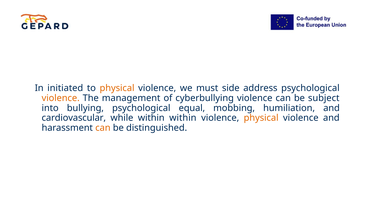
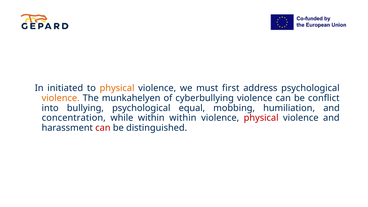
side: side -> first
management: management -> munkahelyen
subject: subject -> conflict
cardiovascular: cardiovascular -> concentration
physical at (261, 118) colour: orange -> red
can at (103, 128) colour: orange -> red
